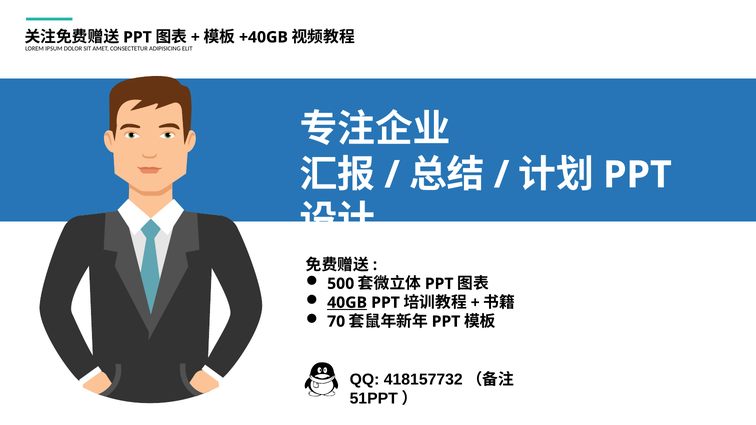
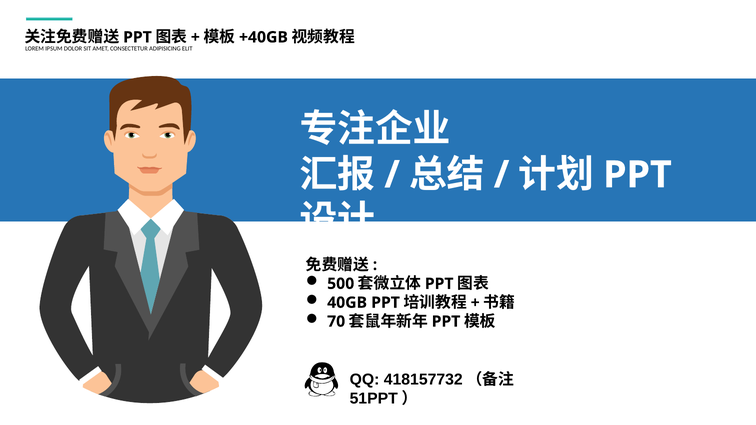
40GB underline: present -> none
